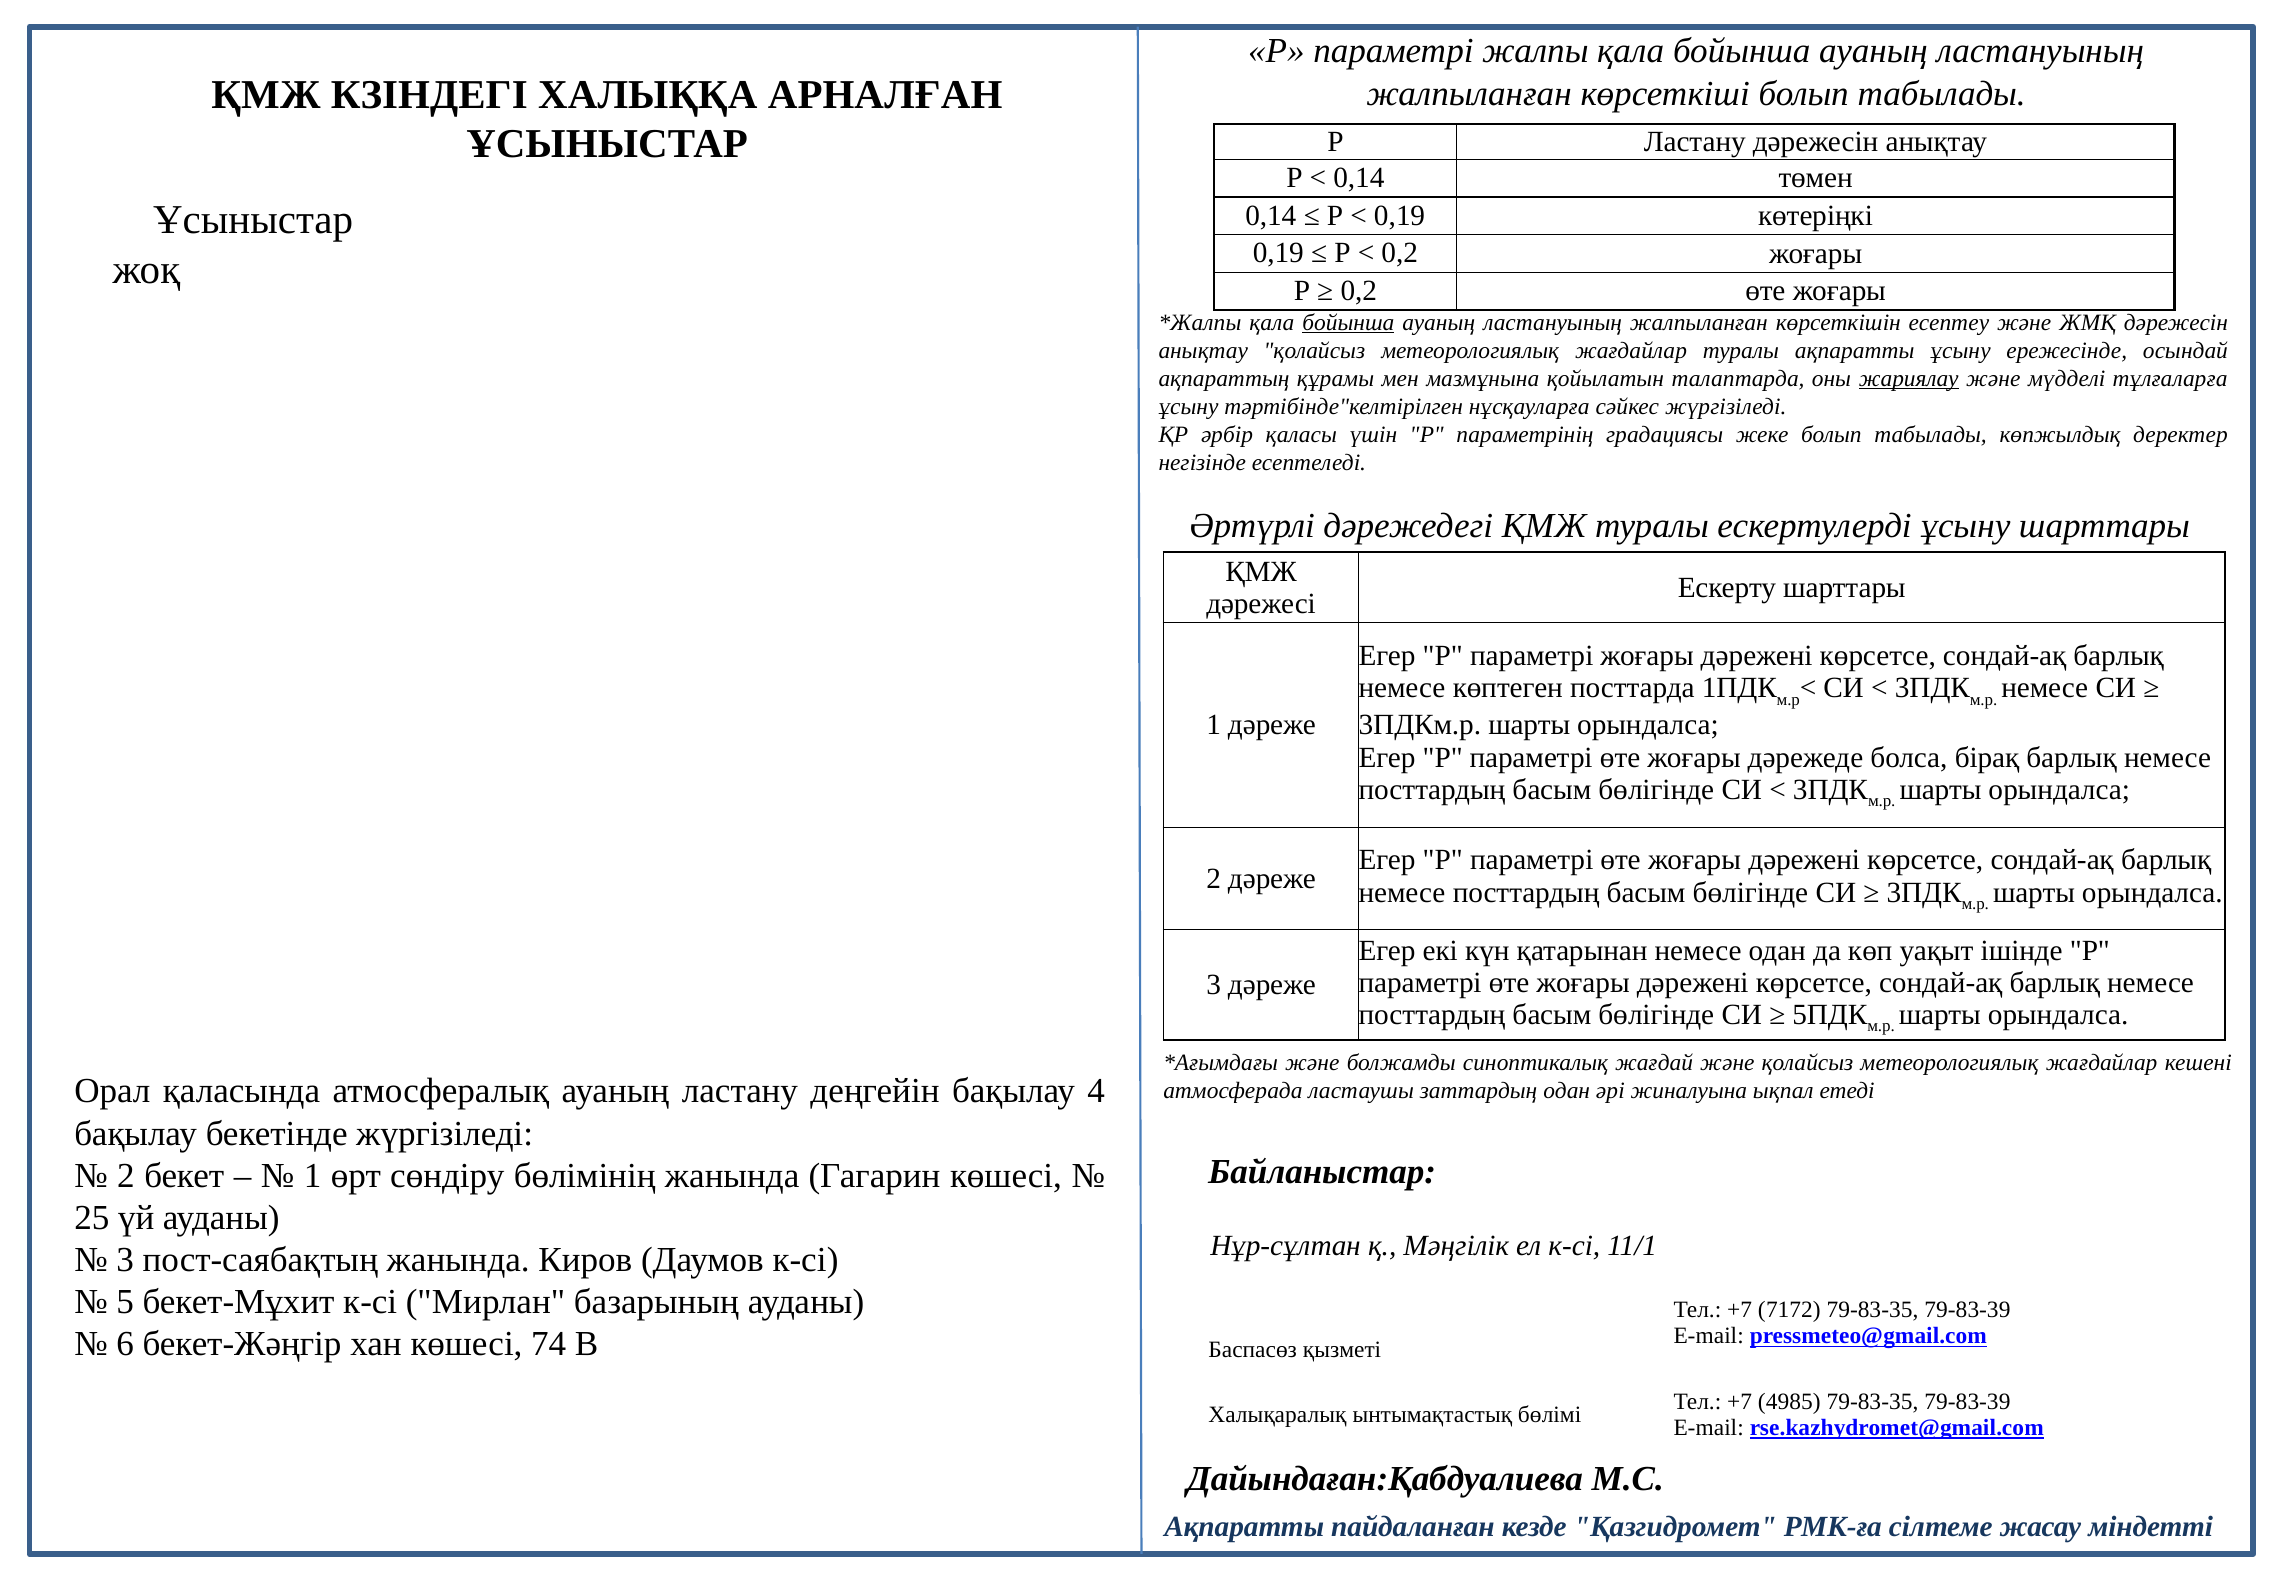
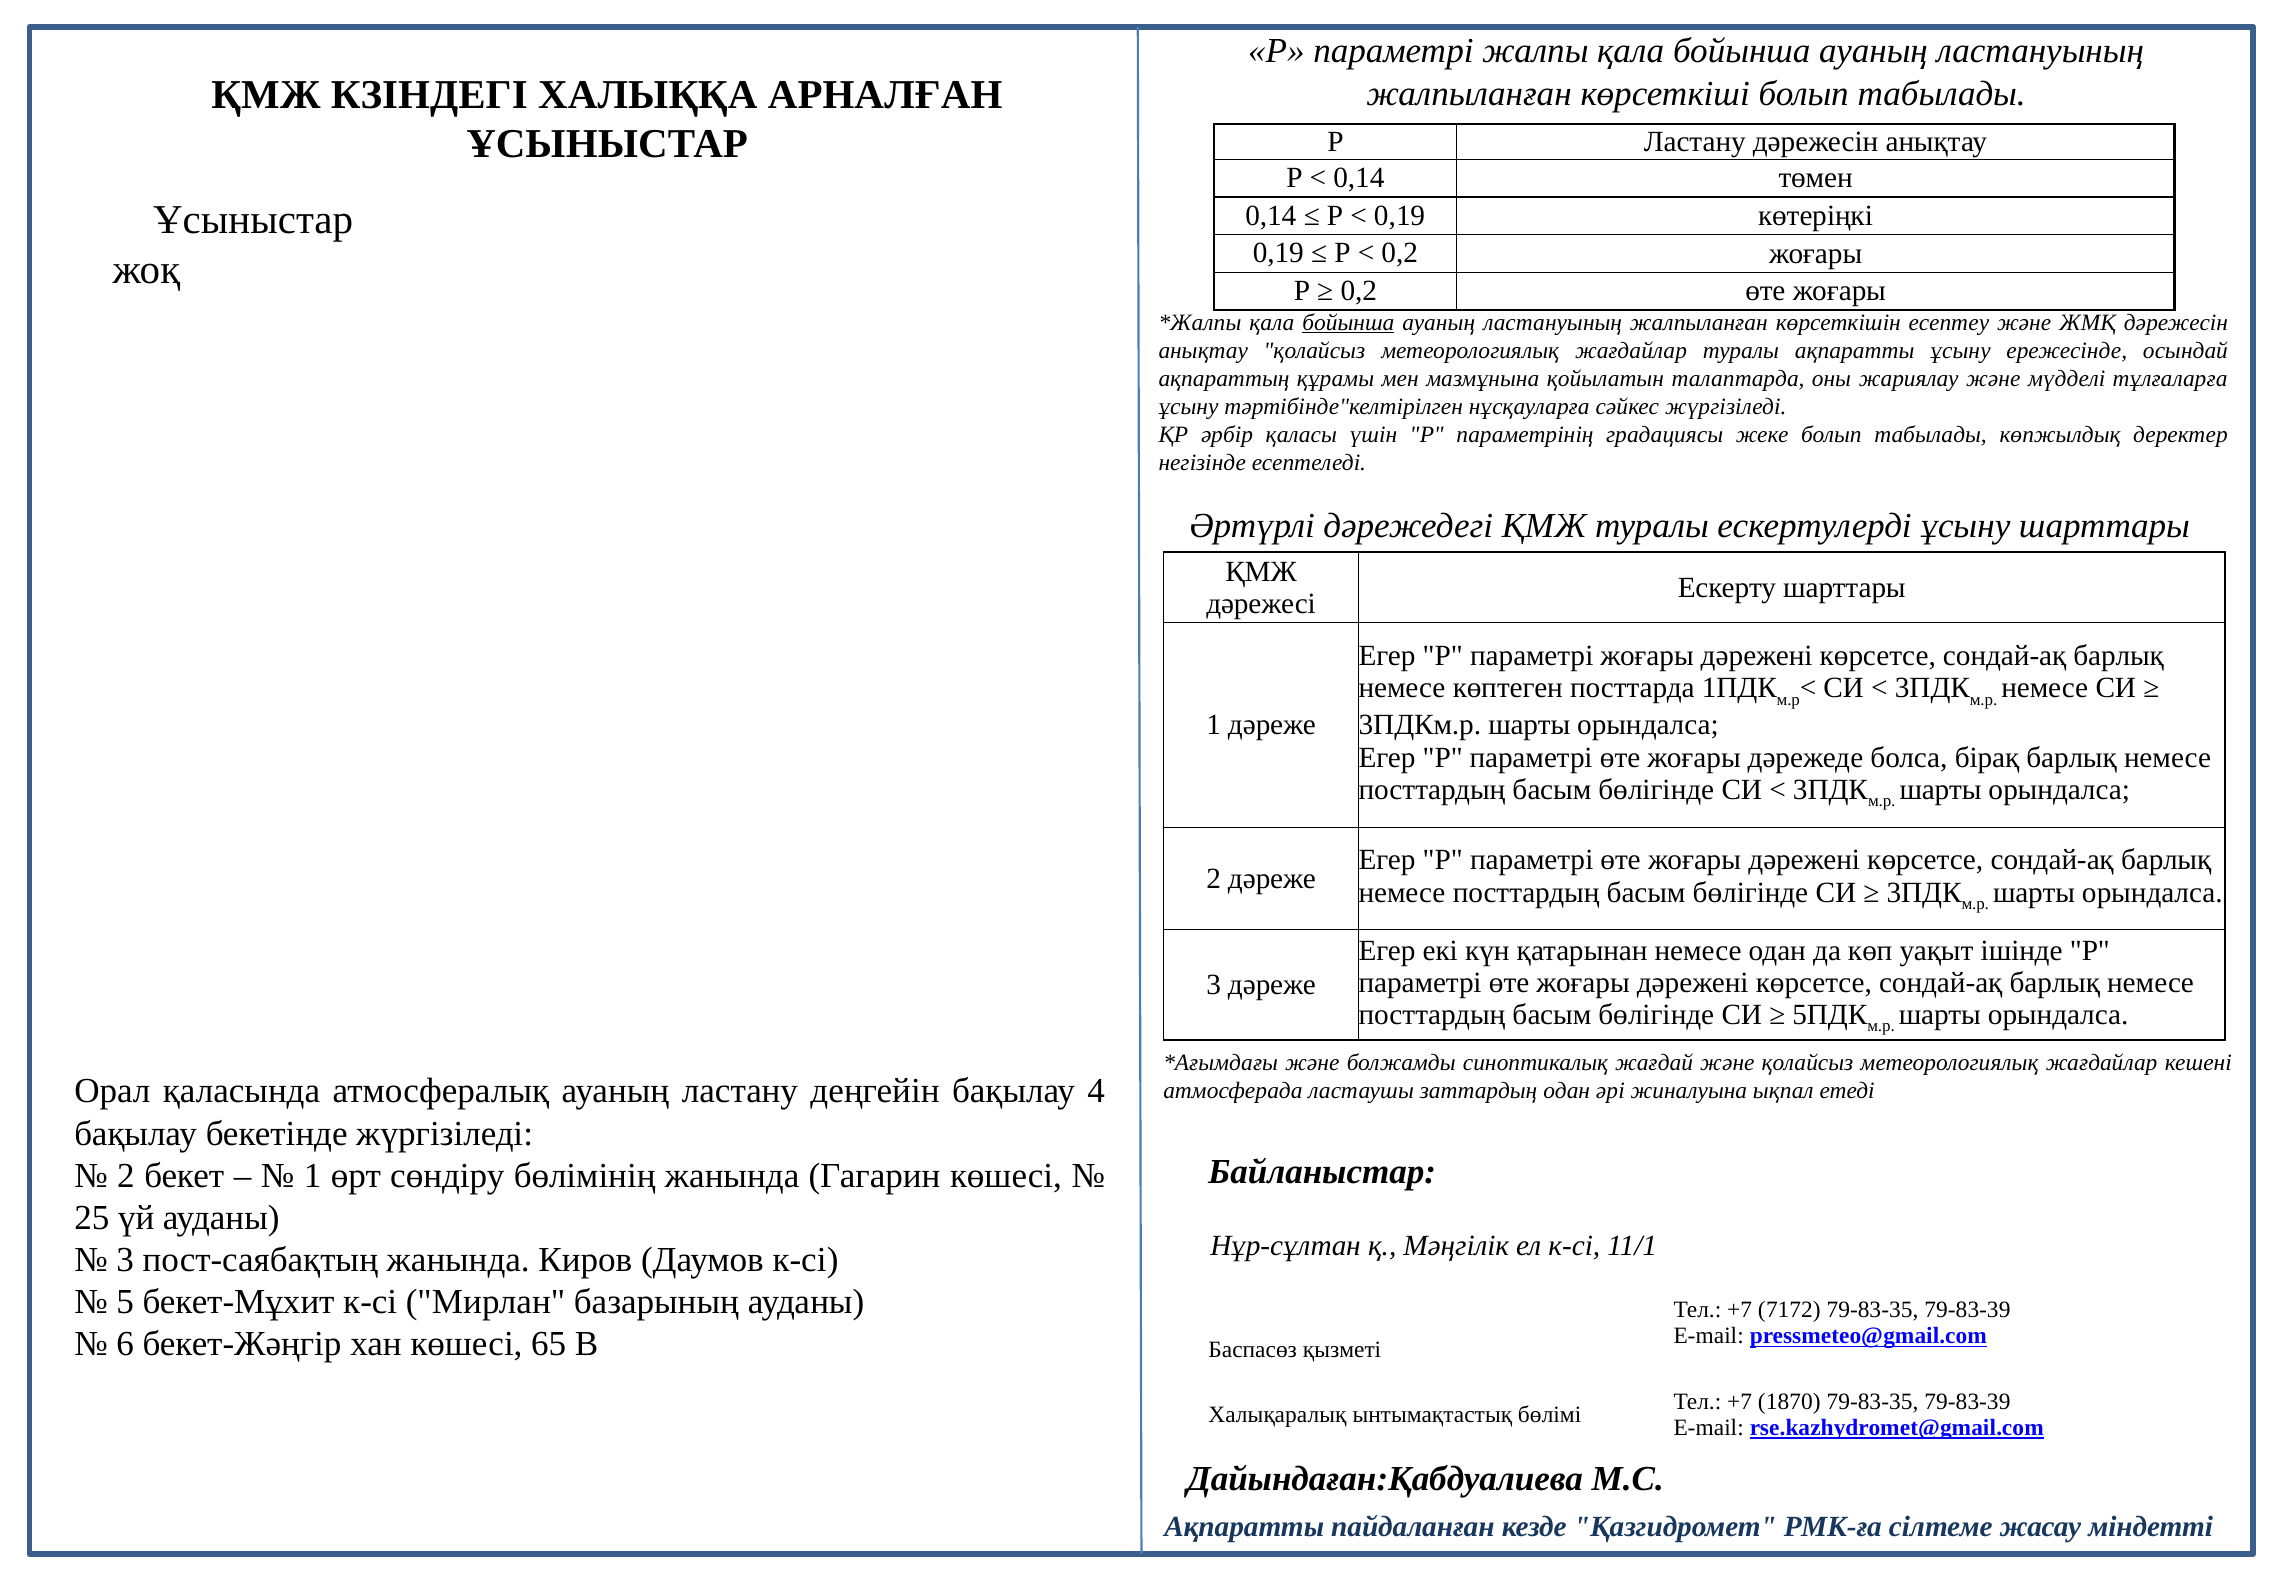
жариялау underline: present -> none
74: 74 -> 65
4985: 4985 -> 1870
